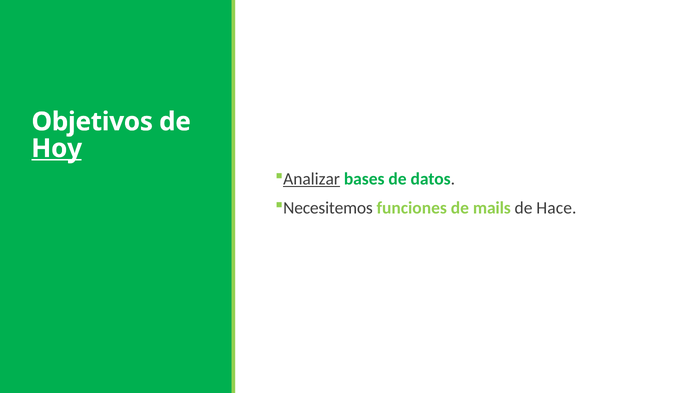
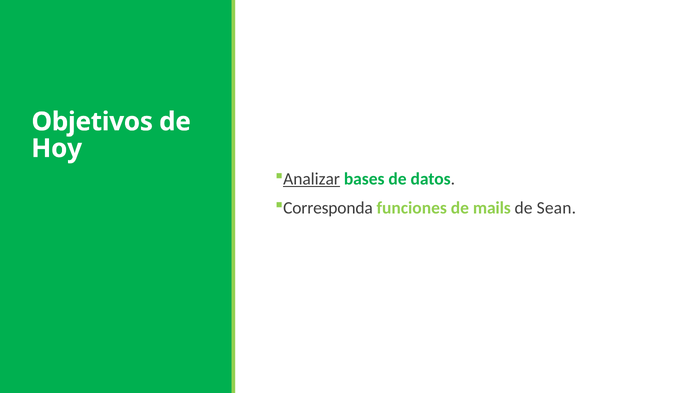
Hoy underline: present -> none
Necesitemos: Necesitemos -> Corresponda
Hace: Hace -> Sean
